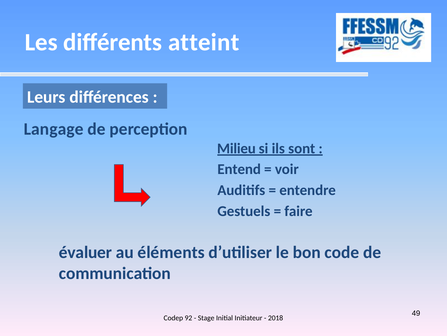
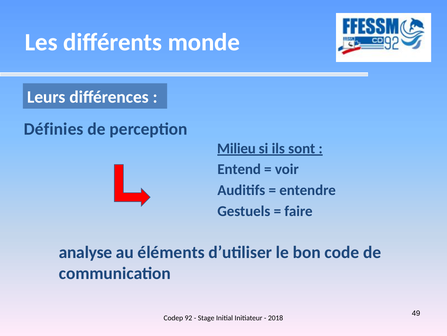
atteint: atteint -> monde
Langage: Langage -> Définies
évaluer: évaluer -> analyse
